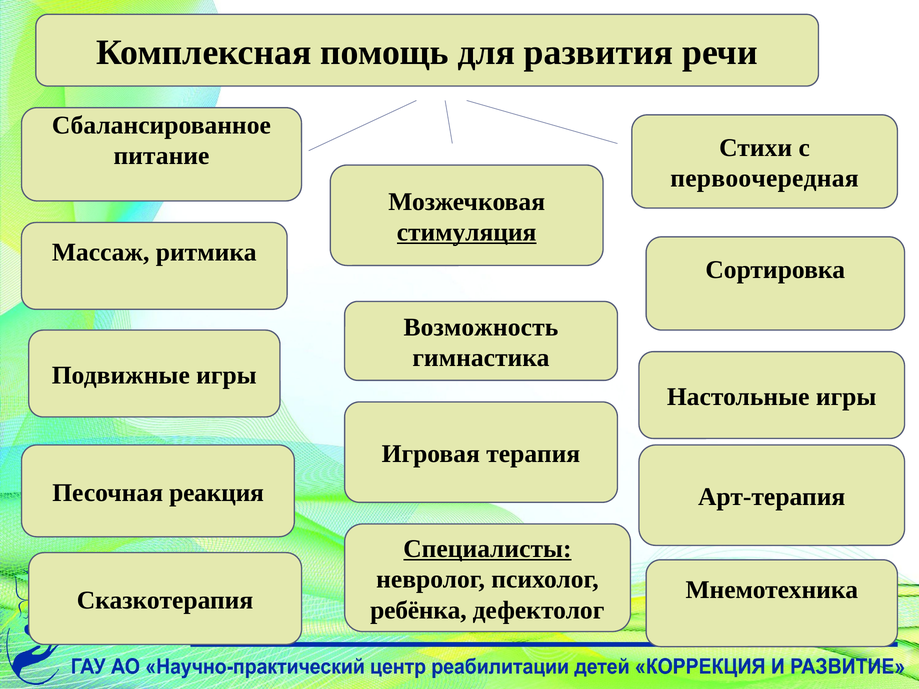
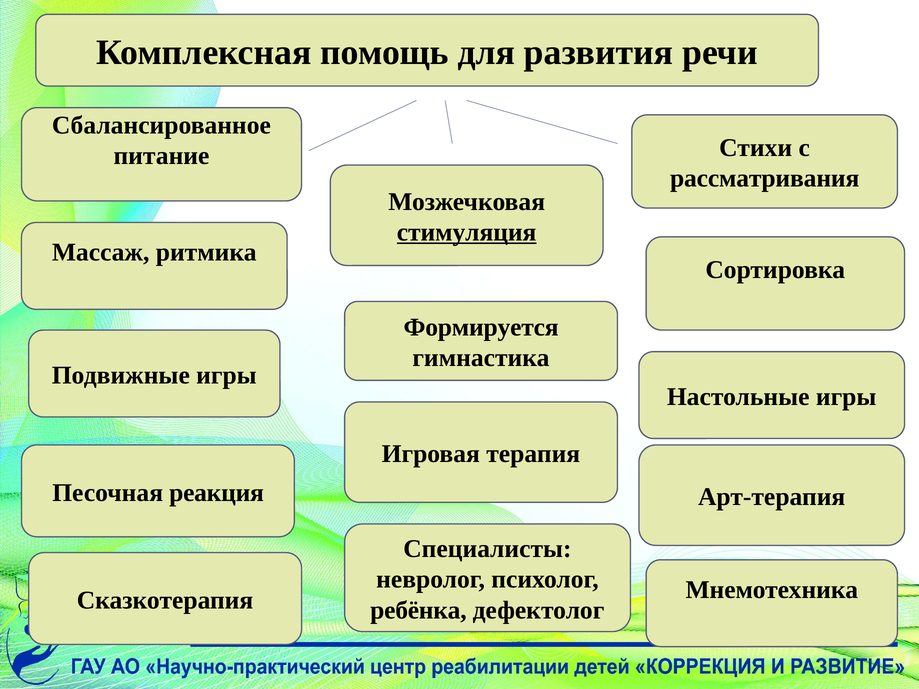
первоочередная: первоочередная -> рассматривания
Возможность: Возможность -> Формируется
Специалисты underline: present -> none
